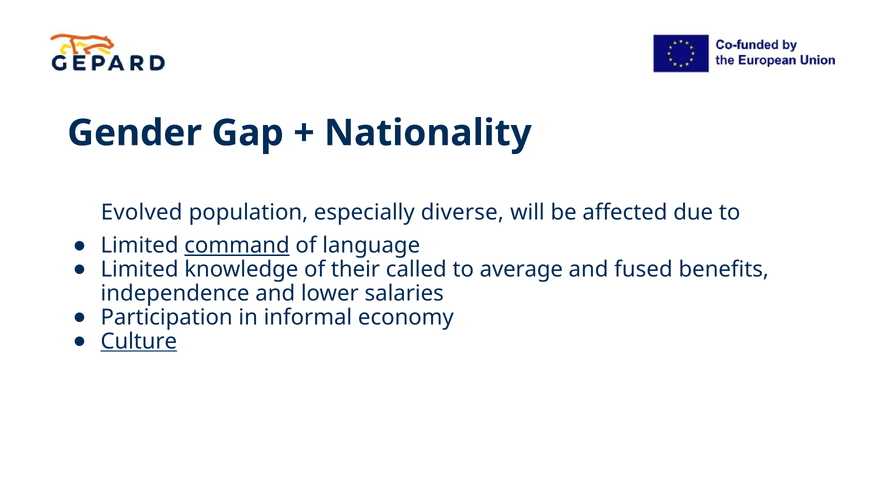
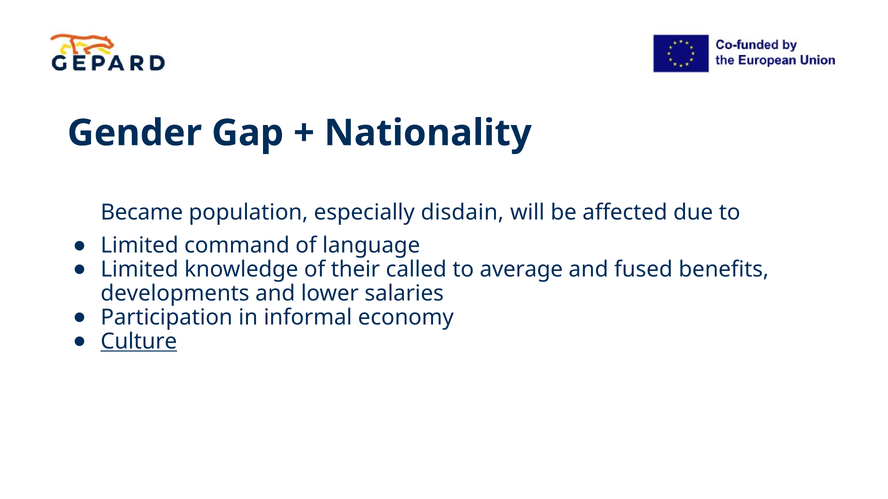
Evolved: Evolved -> Became
diverse: diverse -> disdain
command underline: present -> none
independence: independence -> developments
